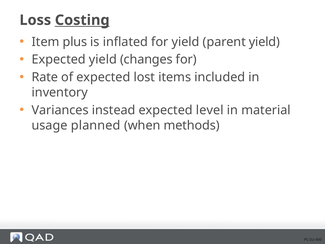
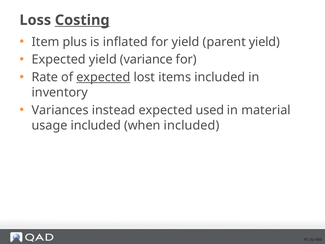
changes: changes -> variance
expected at (103, 77) underline: none -> present
level: level -> used
usage planned: planned -> included
when methods: methods -> included
